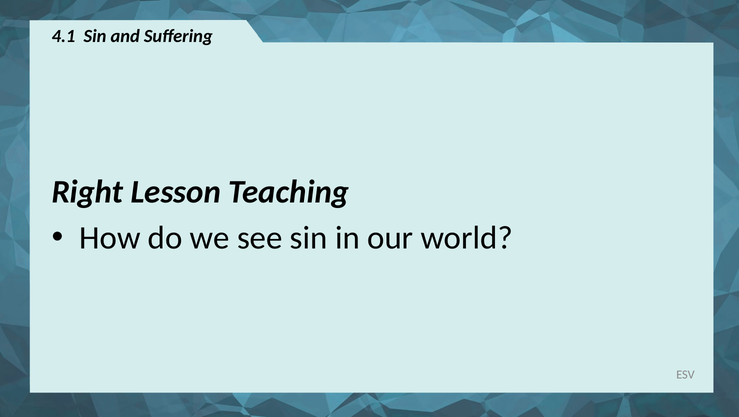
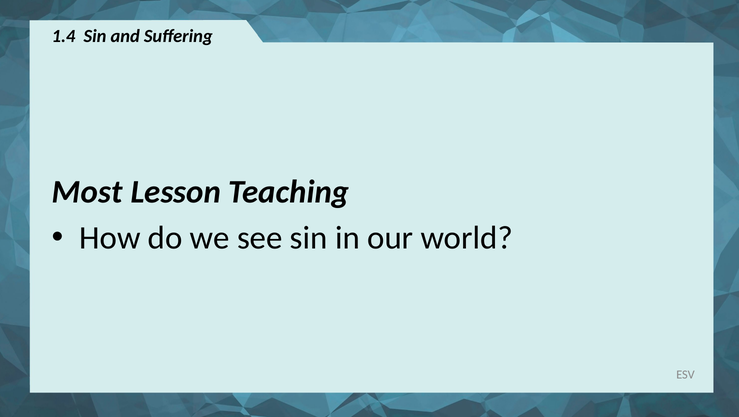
4.1: 4.1 -> 1.4
Right: Right -> Most
